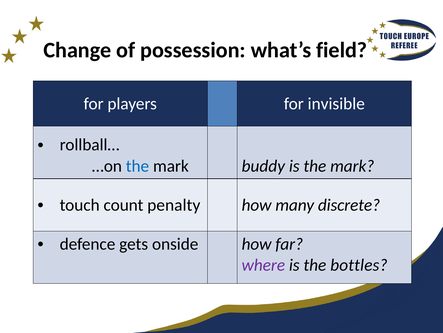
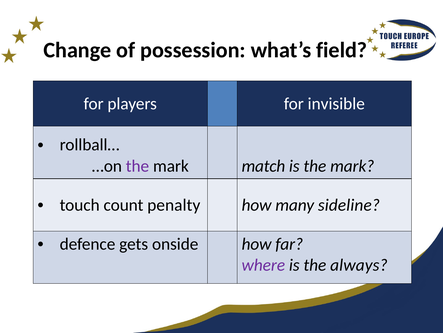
the at (137, 166) colour: blue -> purple
buddy: buddy -> match
discrete: discrete -> sideline
bottles: bottles -> always
